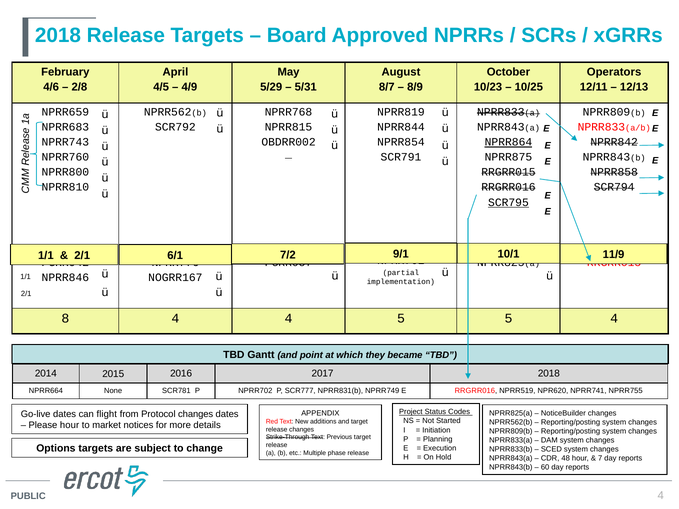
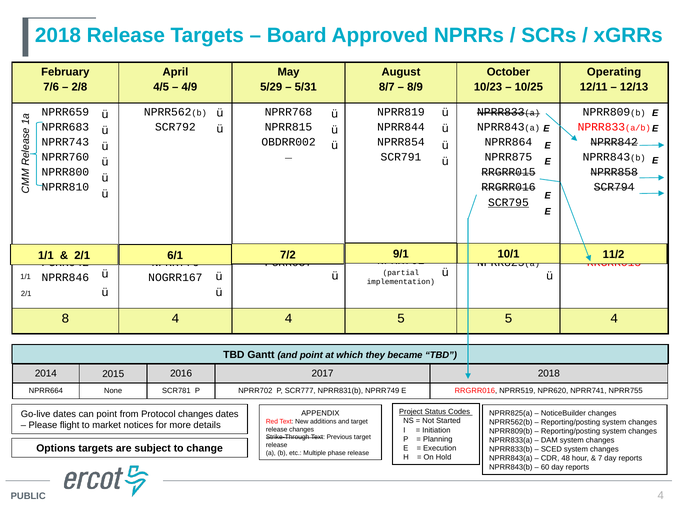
Operators: Operators -> Operating
4/6: 4/6 -> 7/6
NPRR864 underline: present -> none
11/9: 11/9 -> 11/2
can flight: flight -> point
Please hour: hour -> flight
